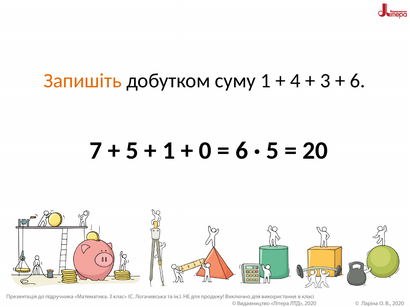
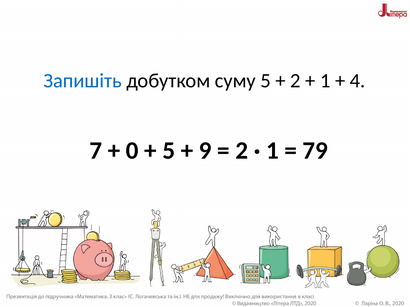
Запишіть colour: orange -> blue
суму 1: 1 -> 5
4 at (295, 81): 4 -> 2
3 at (325, 81): 3 -> 1
6 at (358, 81): 6 -> 4
5 at (132, 151): 5 -> 0
1 at (169, 151): 1 -> 5
0: 0 -> 9
6 at (242, 151): 6 -> 2
5 at (273, 151): 5 -> 1
20: 20 -> 79
